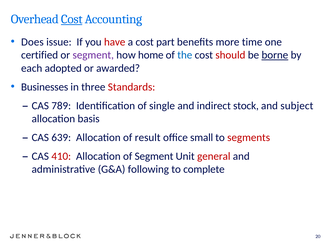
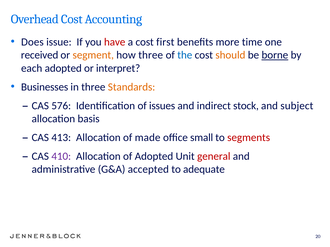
Cost at (72, 19) underline: present -> none
part: part -> first
certified: certified -> received
segment at (93, 55) colour: purple -> orange
how home: home -> three
should colour: red -> orange
awarded: awarded -> interpret
Standards colour: red -> orange
789: 789 -> 576
single: single -> issues
639: 639 -> 413
result: result -> made
410 colour: red -> purple
of Segment: Segment -> Adopted
following: following -> accepted
complete: complete -> adequate
